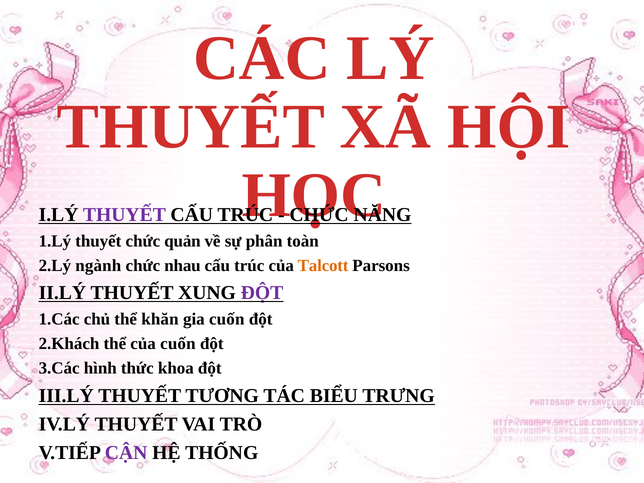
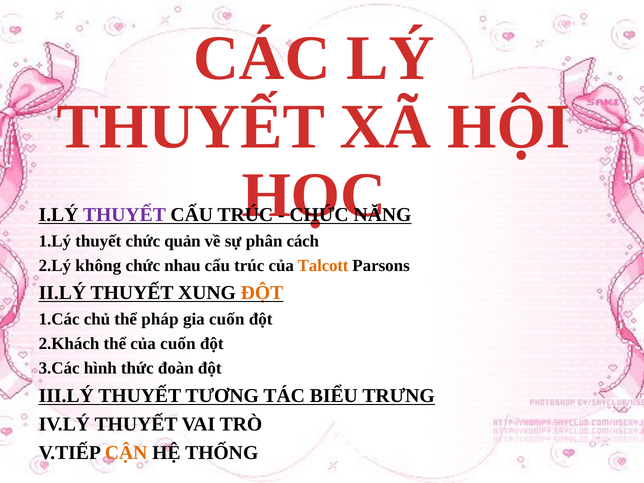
toàn: toàn -> cách
ngành: ngành -> không
ĐỘT at (262, 293) colour: purple -> orange
khăn: khăn -> pháp
khoa: khoa -> đoàn
CẬN colour: purple -> orange
